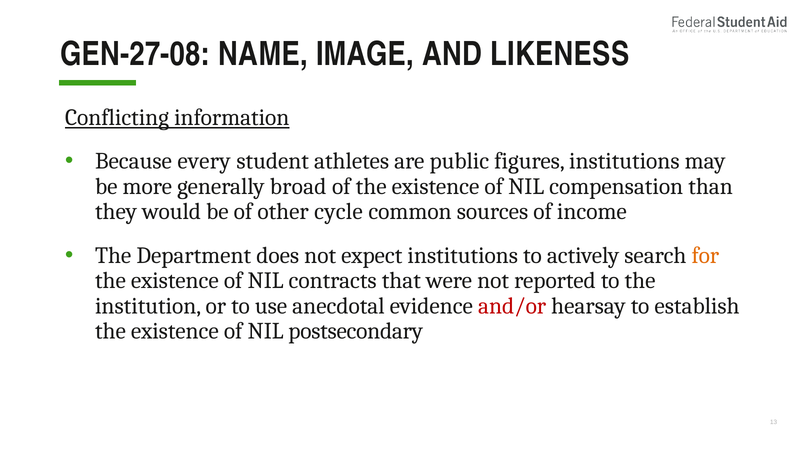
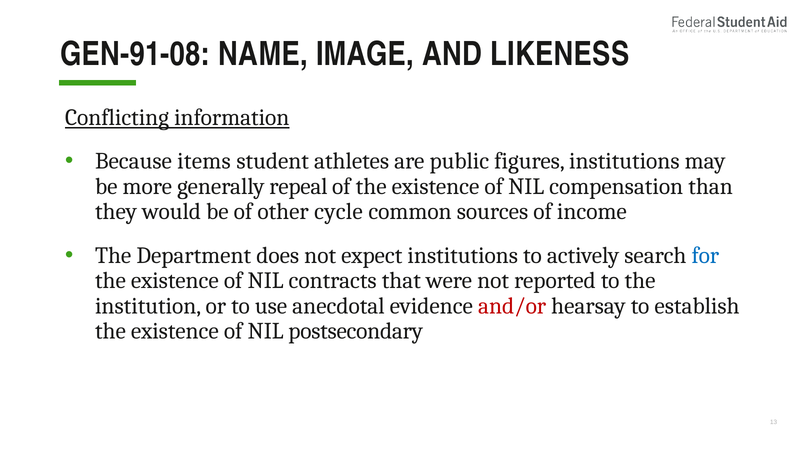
GEN-27-08: GEN-27-08 -> GEN-91-08
every: every -> items
broad: broad -> repeal
for colour: orange -> blue
